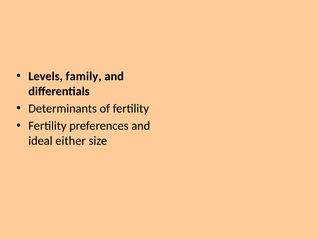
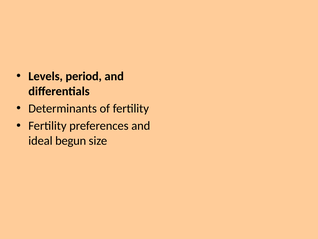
family: family -> period
either: either -> begun
